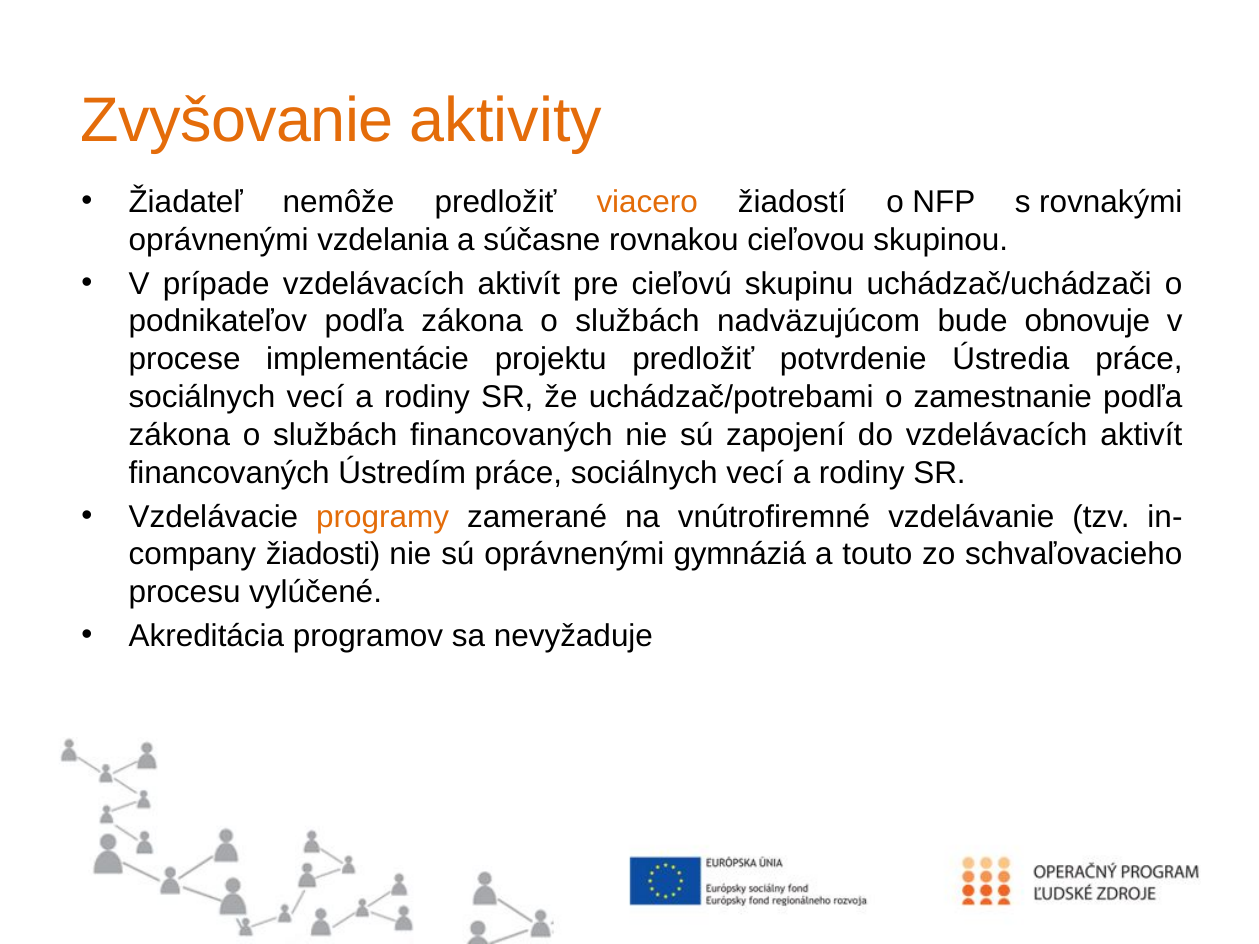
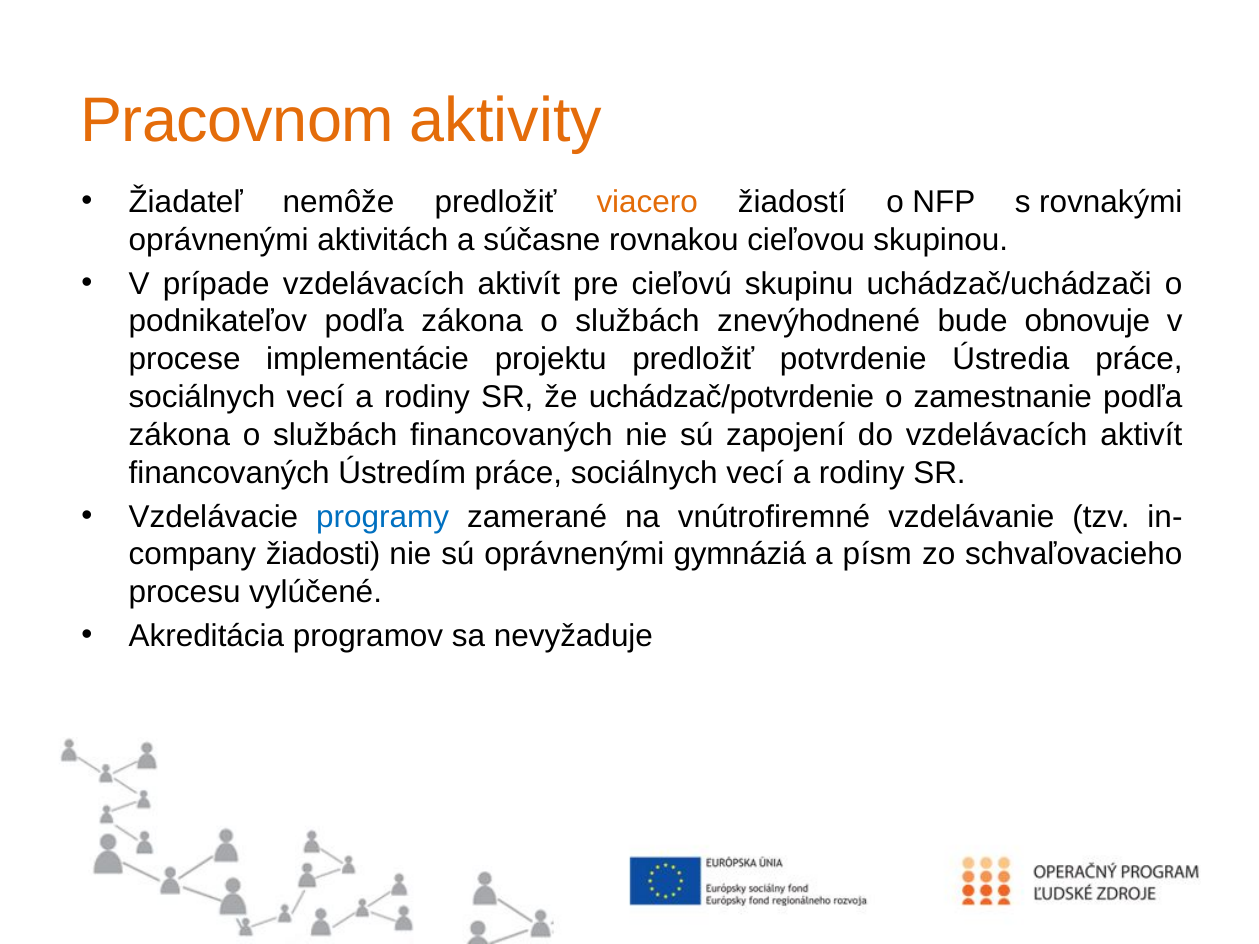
Zvyšovanie: Zvyšovanie -> Pracovnom
vzdelania: vzdelania -> aktivitách
nadväzujúcom: nadväzujúcom -> znevýhodnené
uchádzač/potrebami: uchádzač/potrebami -> uchádzač/potvrdenie
programy colour: orange -> blue
touto: touto -> písm
